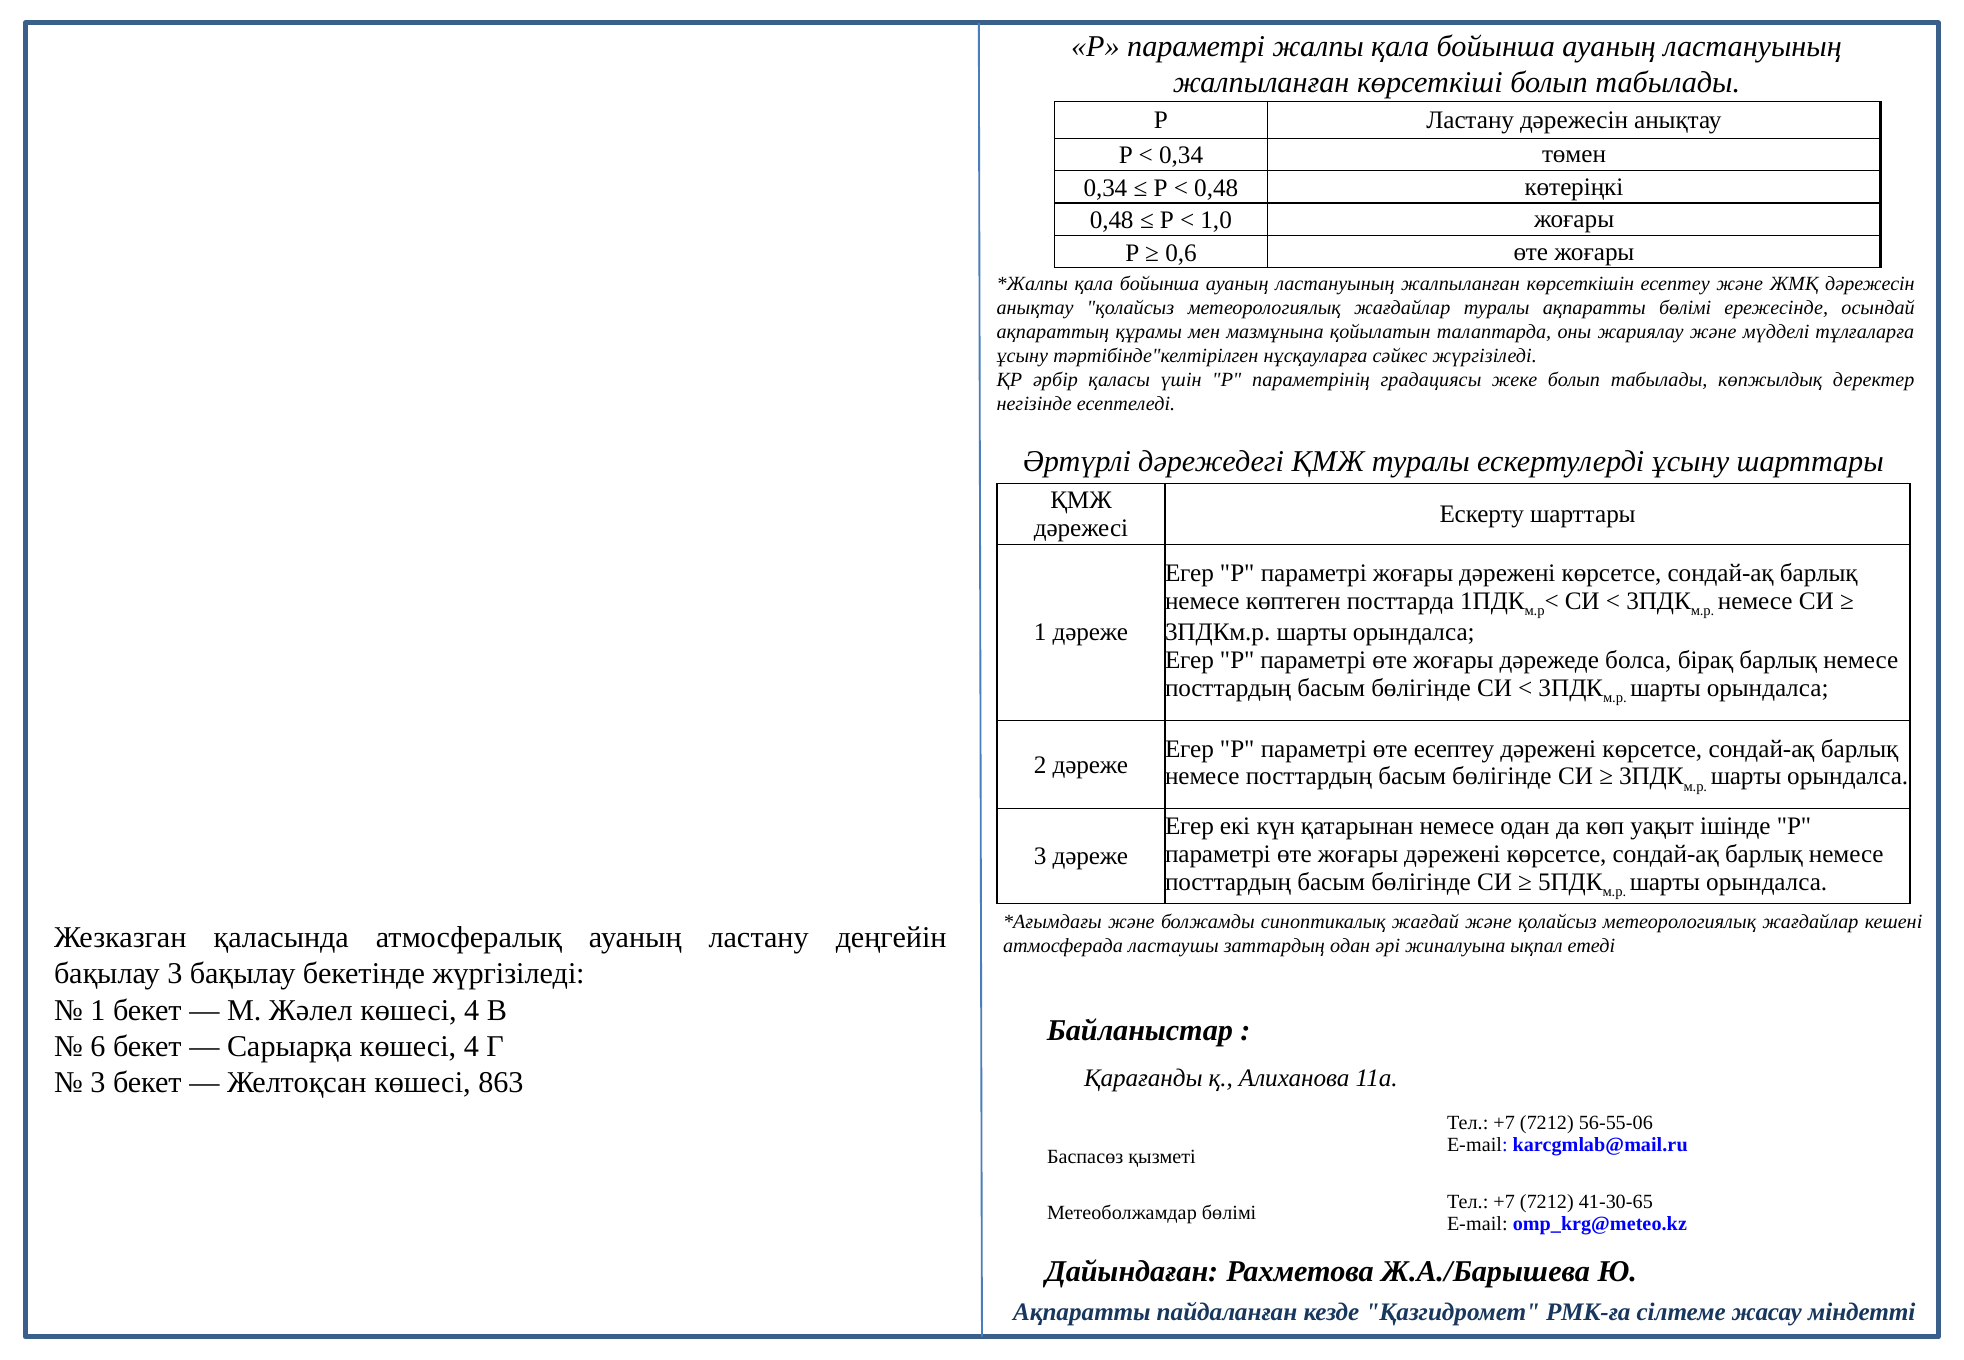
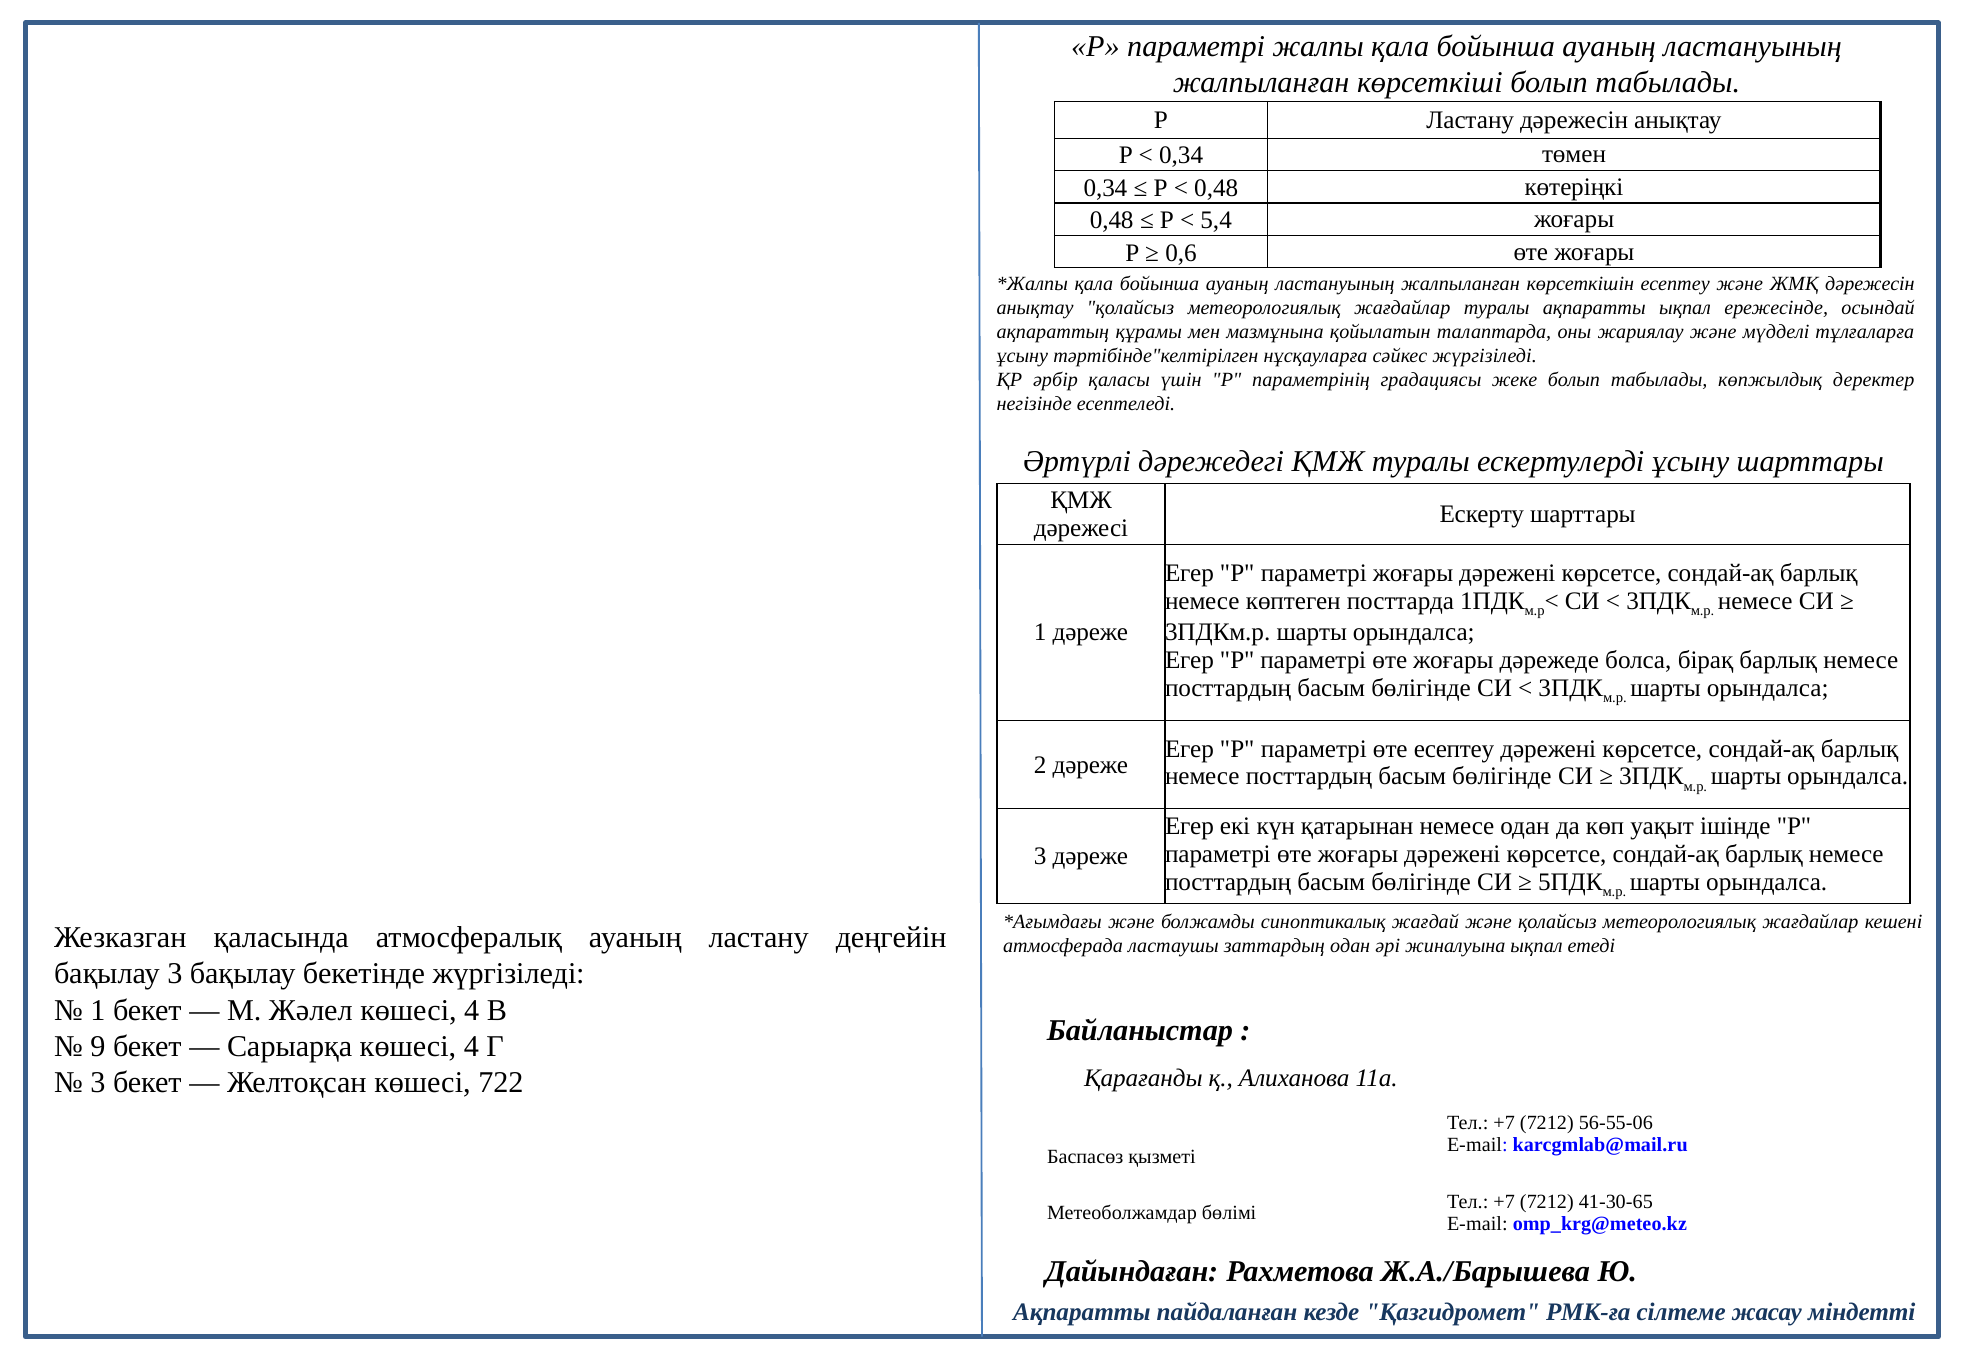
1,0: 1,0 -> 5,4
ақпаратты бөлімі: бөлімі -> ықпал
6: 6 -> 9
863: 863 -> 722
